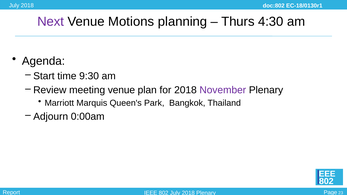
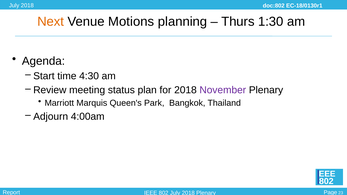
Next colour: purple -> orange
4:30: 4:30 -> 1:30
9:30: 9:30 -> 4:30
meeting venue: venue -> status
0:00am: 0:00am -> 4:00am
